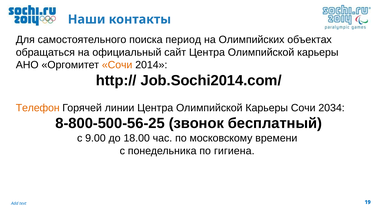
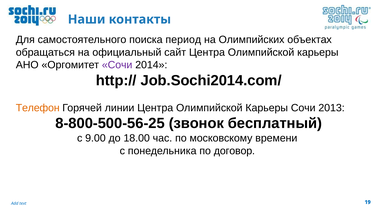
Сочи at (117, 65) colour: orange -> purple
2034: 2034 -> 2013
гигиена: гигиена -> договор
